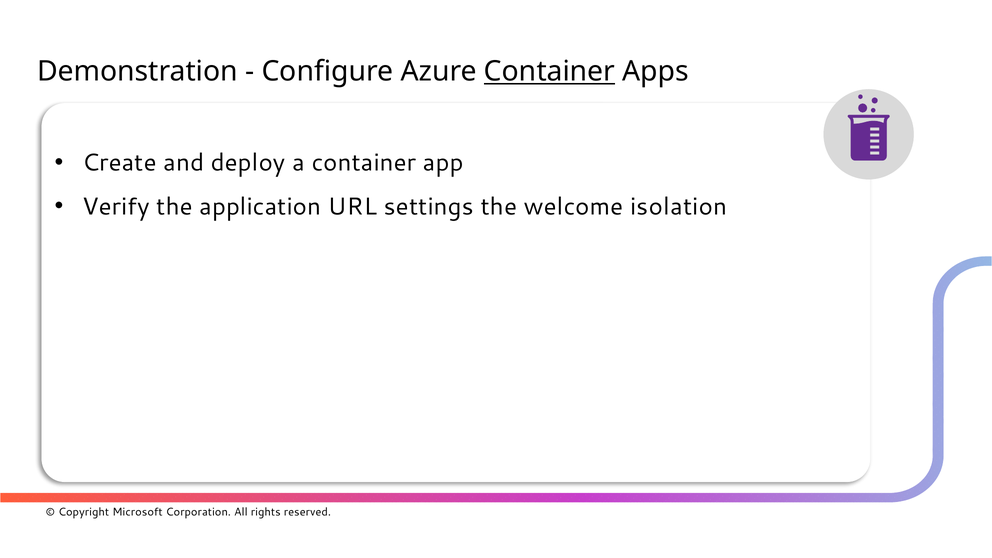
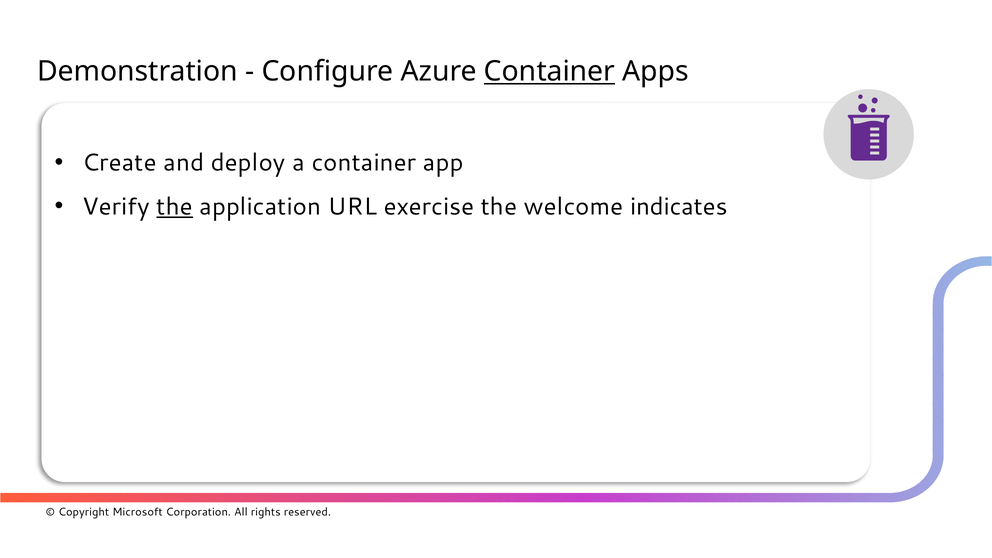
the at (175, 207) underline: none -> present
settings: settings -> exercise
isolation: isolation -> indicates
